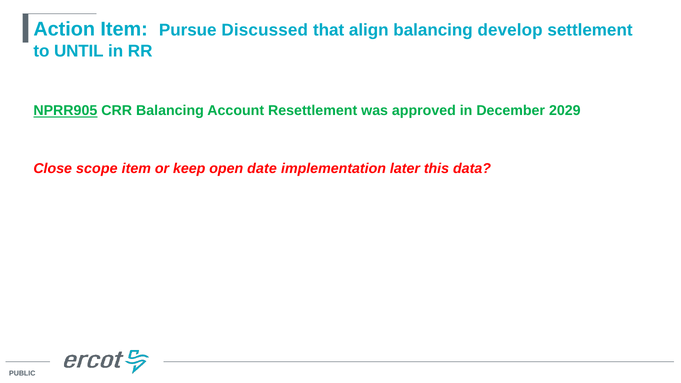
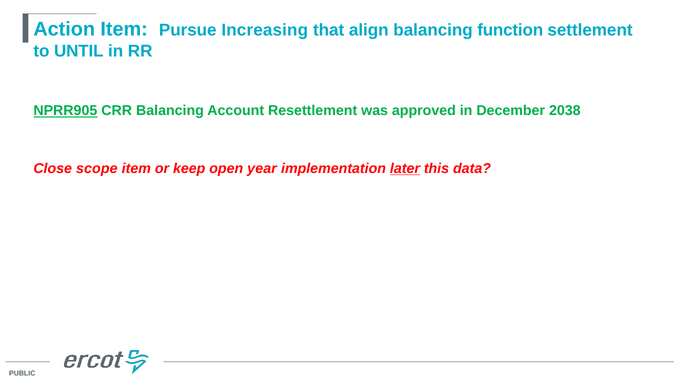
Discussed: Discussed -> Increasing
develop: develop -> function
2029: 2029 -> 2038
date: date -> year
later underline: none -> present
